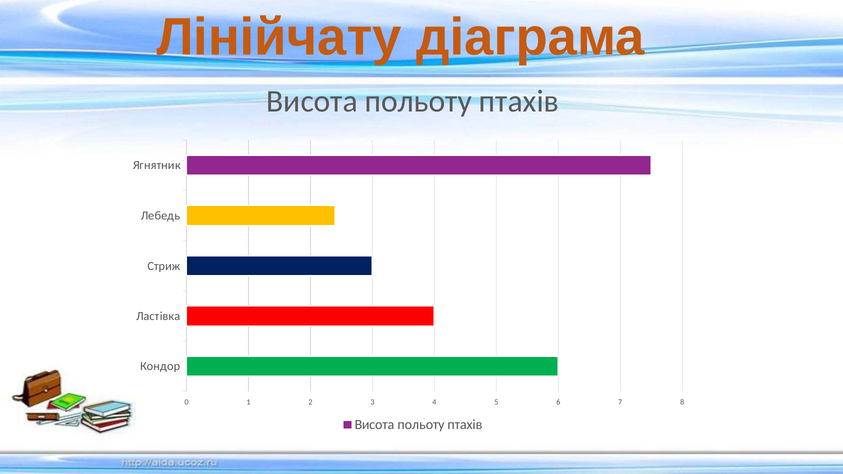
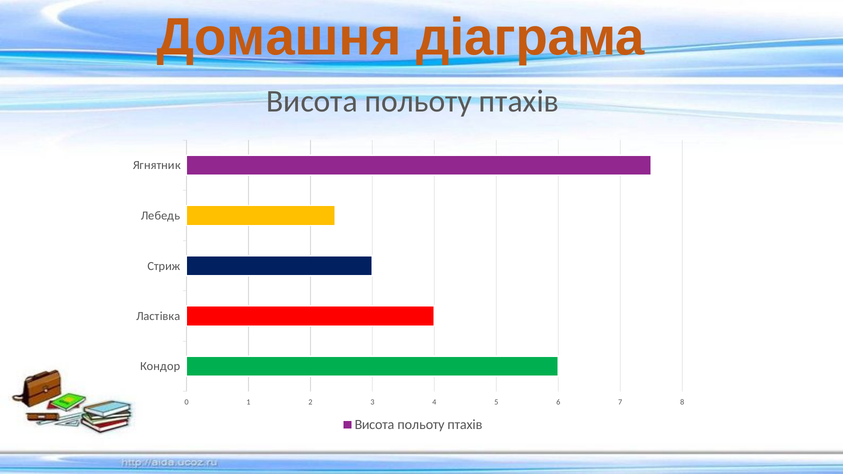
Лінійчату: Лінійчату -> Домашня
